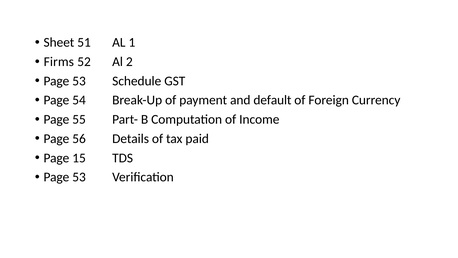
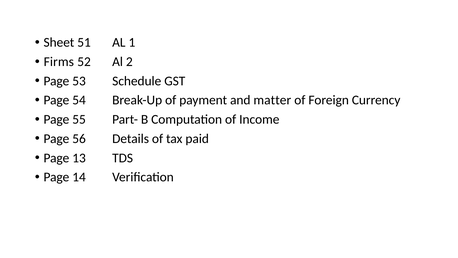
default: default -> matter
15: 15 -> 13
53 at (79, 177): 53 -> 14
